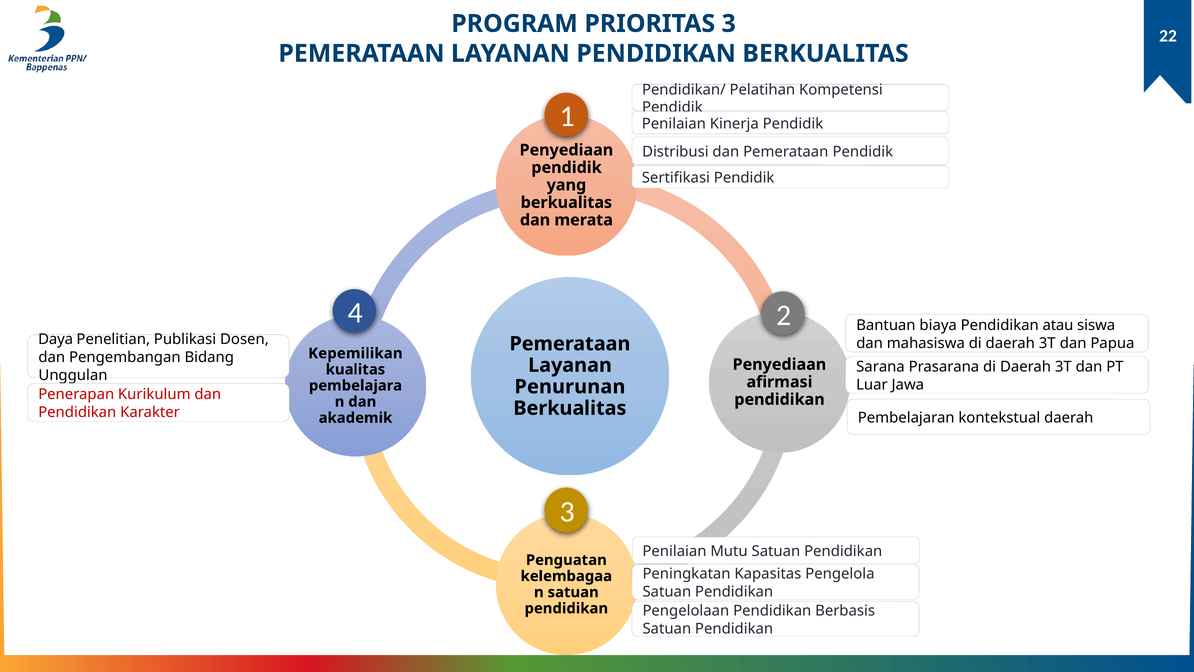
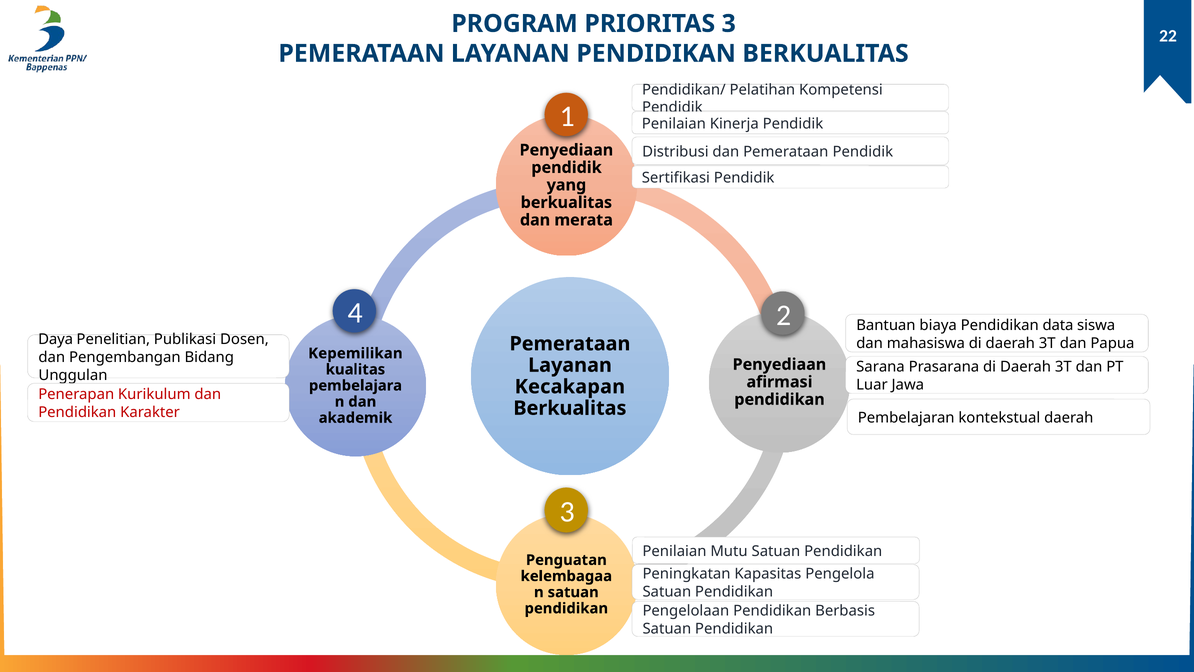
atau: atau -> data
Penurunan: Penurunan -> Kecakapan
